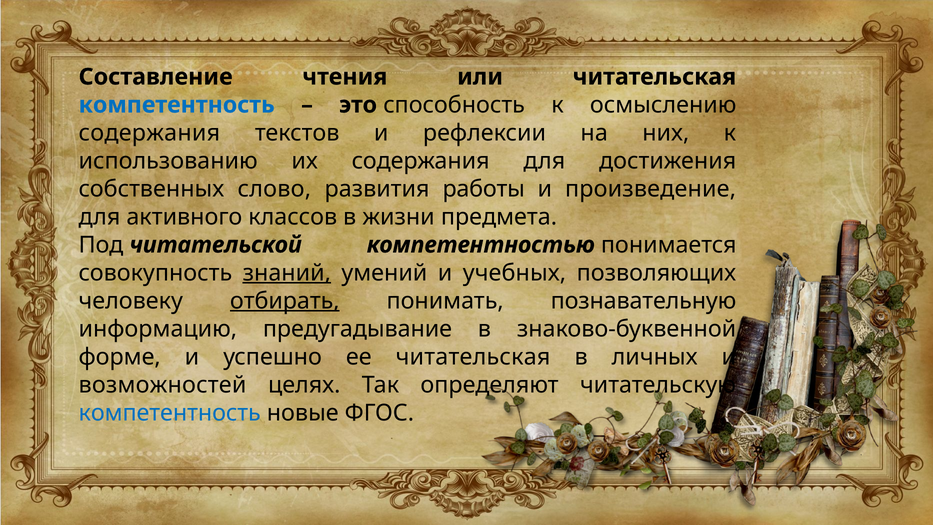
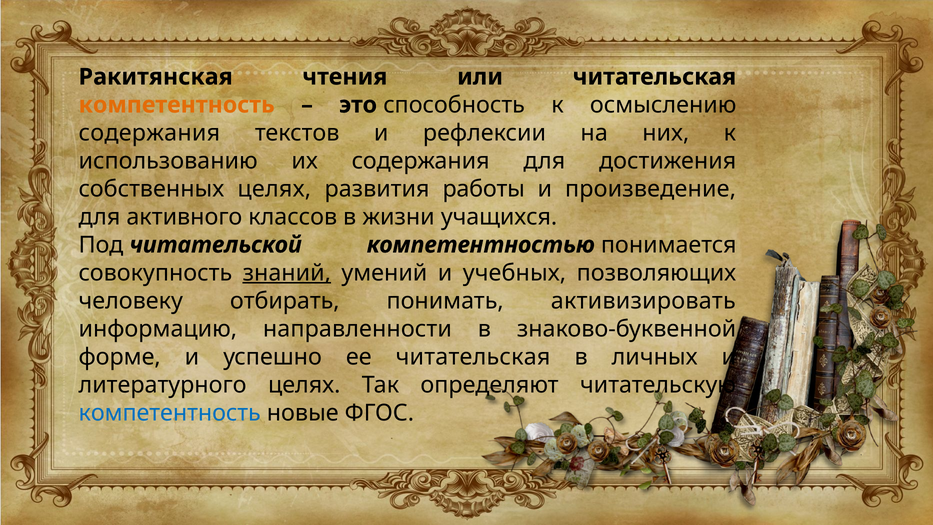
Составление: Составление -> Ракитянская
компетентность at (177, 105) colour: blue -> orange
собственных слово: слово -> целях
предмета: предмета -> учащихся
отбирать underline: present -> none
познавательную: познавательную -> активизировать
предугадывание: предугадывание -> направленности
возможностей: возможностей -> литературного
